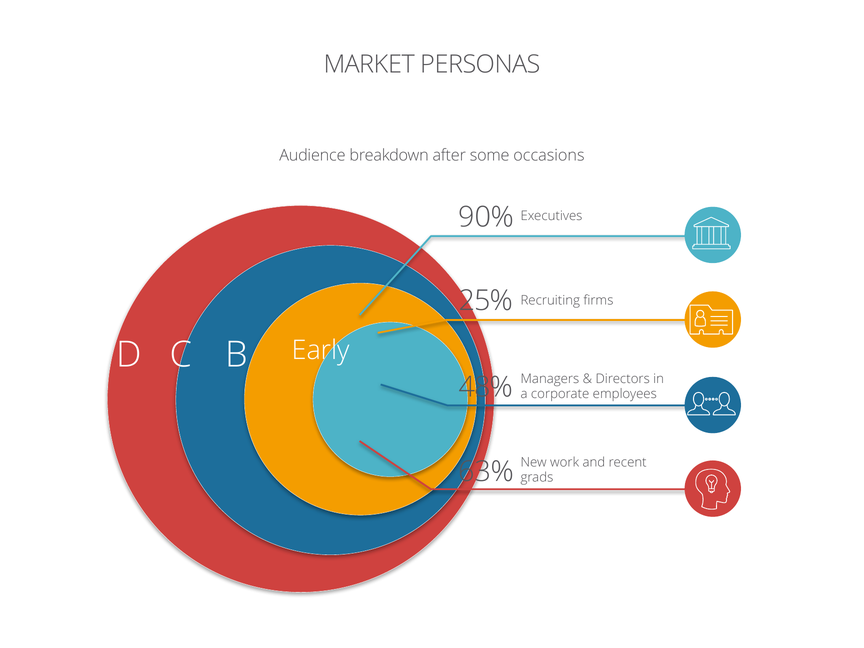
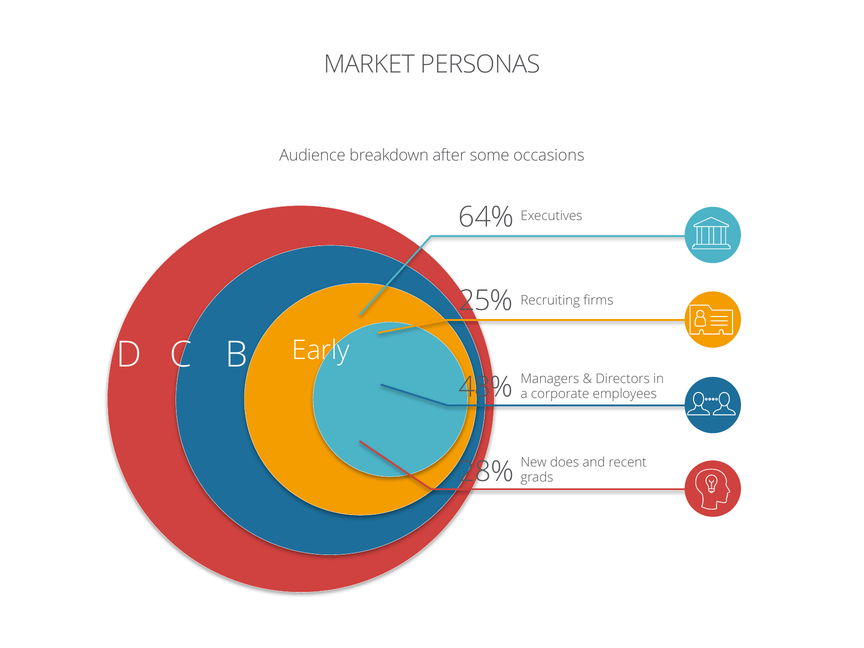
90%: 90% -> 64%
work: work -> does
63%: 63% -> 28%
